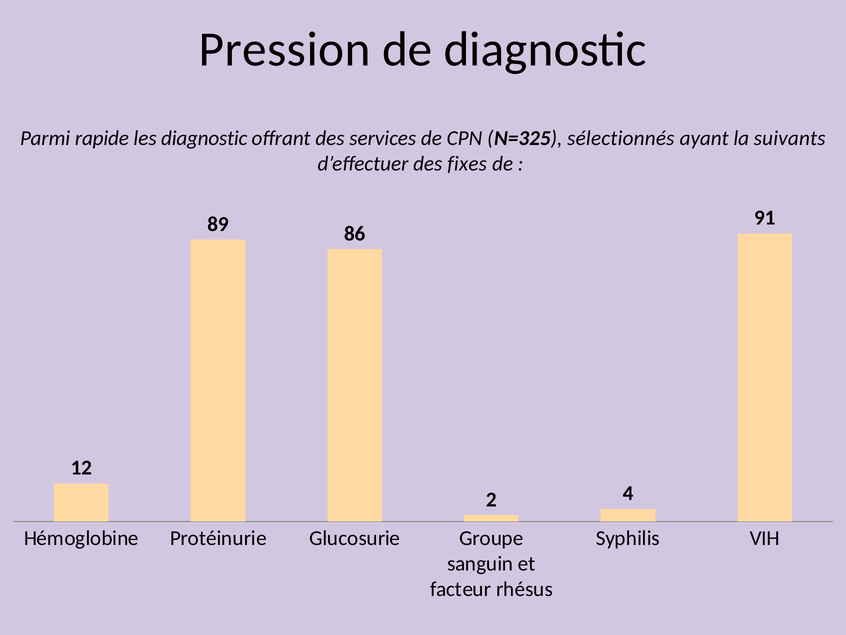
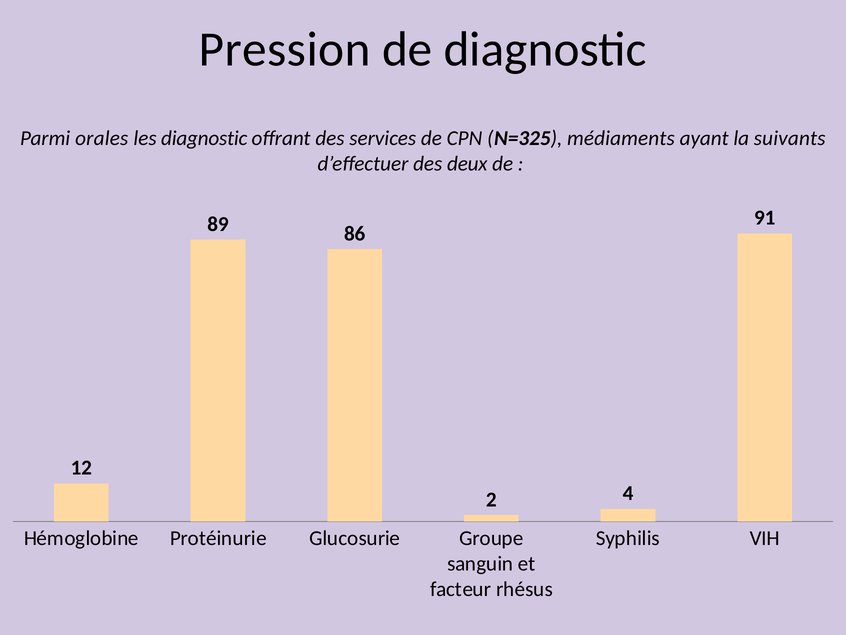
rapide: rapide -> orales
sélectionnés: sélectionnés -> médiaments
fixes: fixes -> deux
